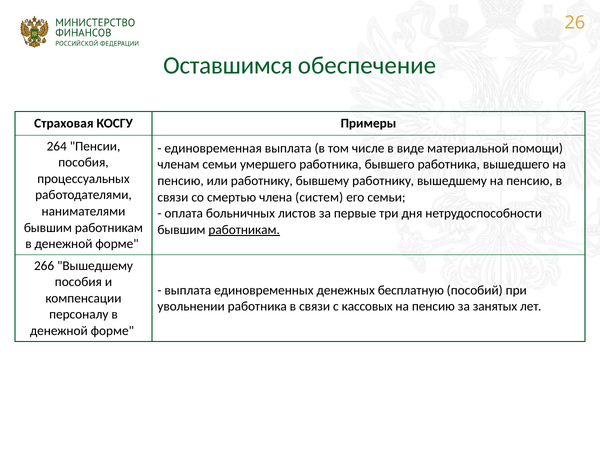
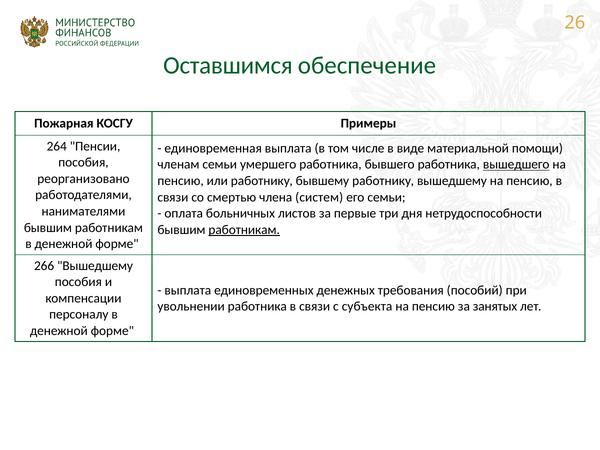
Страховая: Страховая -> Пожарная
вышедшего underline: none -> present
процессуальных: процессуальных -> реорганизовано
бесплатную: бесплатную -> требования
кассовых: кассовых -> субъекта
